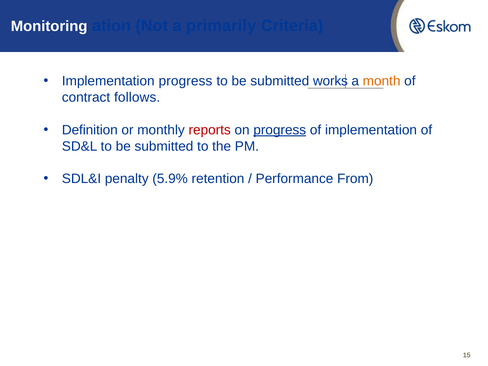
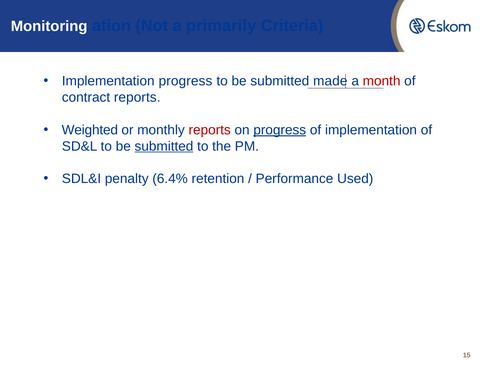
works: works -> made
month colour: orange -> red
contract follows: follows -> reports
Definition: Definition -> Weighted
submitted at (164, 146) underline: none -> present
5.9%: 5.9% -> 6.4%
From: From -> Used
